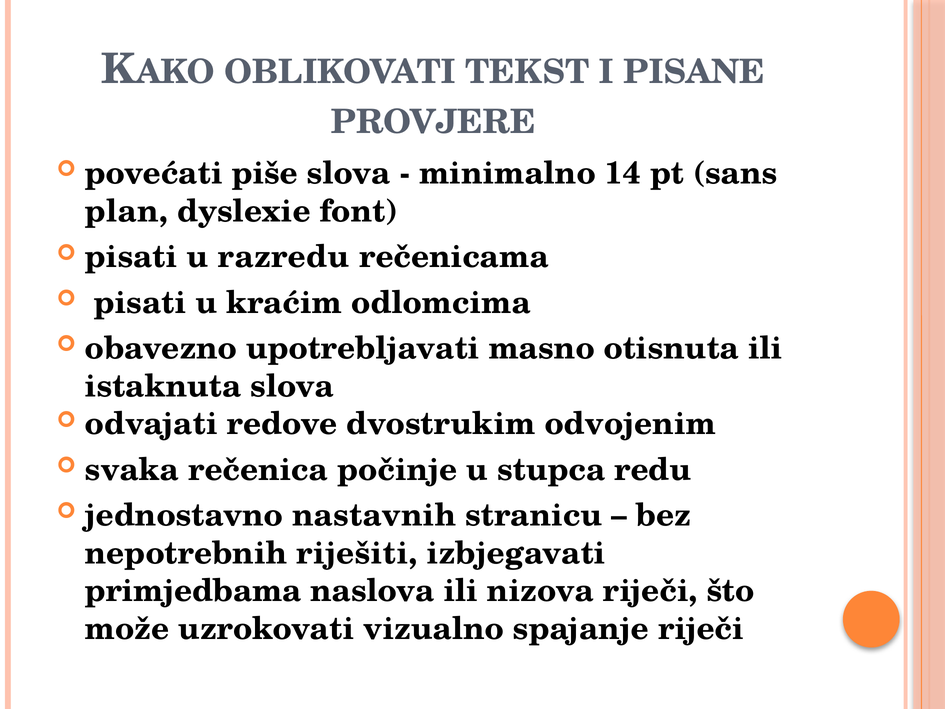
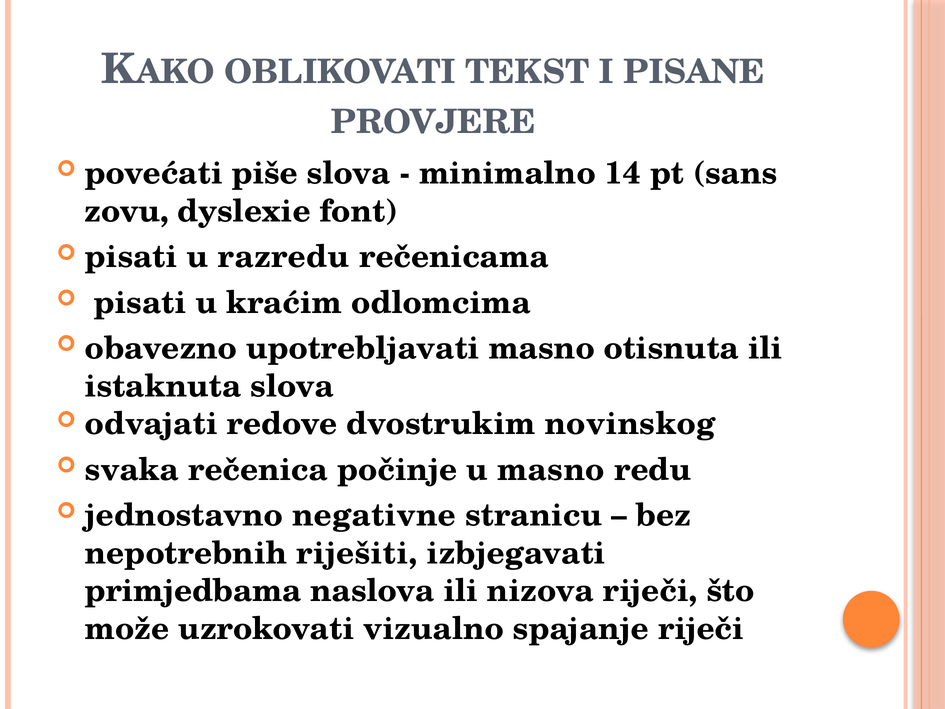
plan: plan -> zovu
odvojenim: odvojenim -> novinskog
u stupca: stupca -> masno
nastavnih: nastavnih -> negativne
